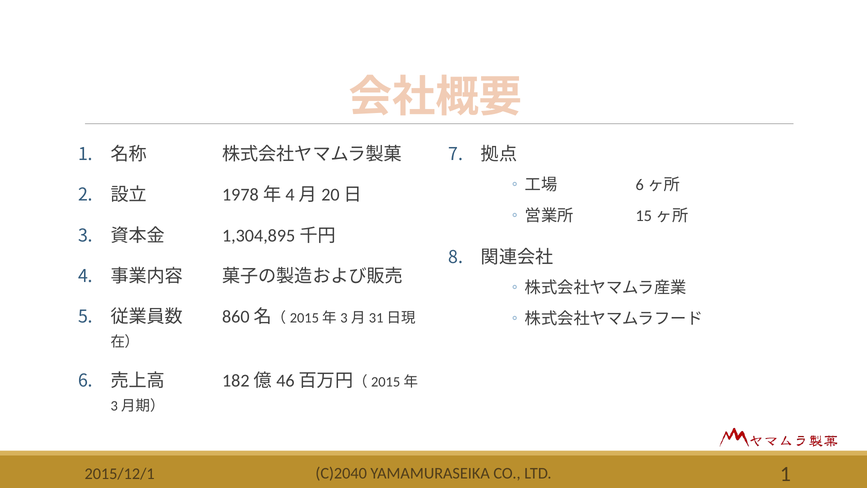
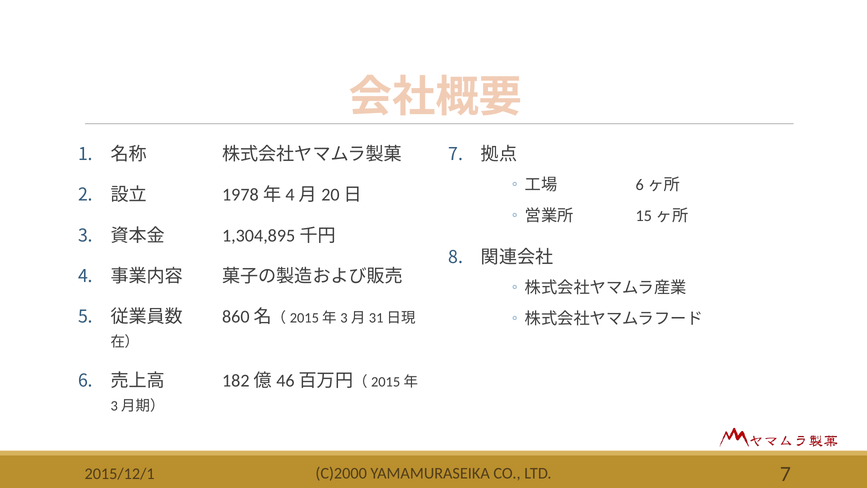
C)2040: C)2040 -> C)2000
LTD 1: 1 -> 7
